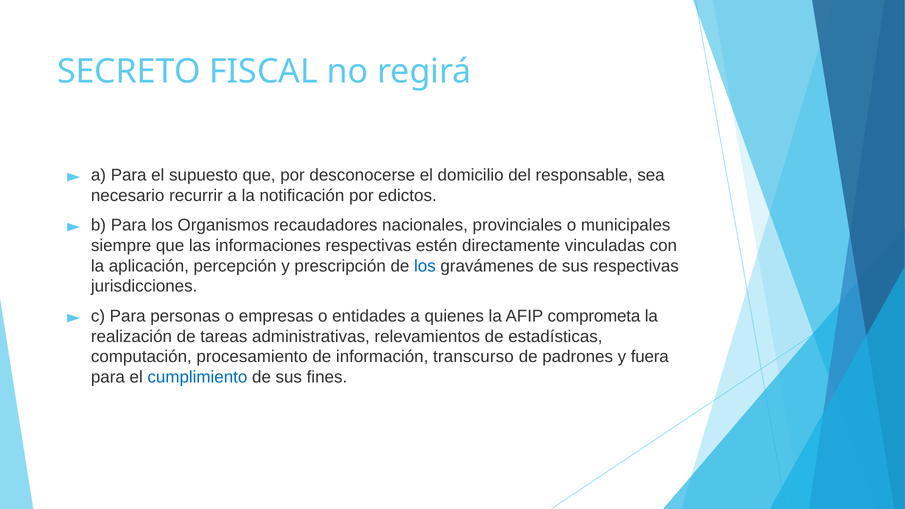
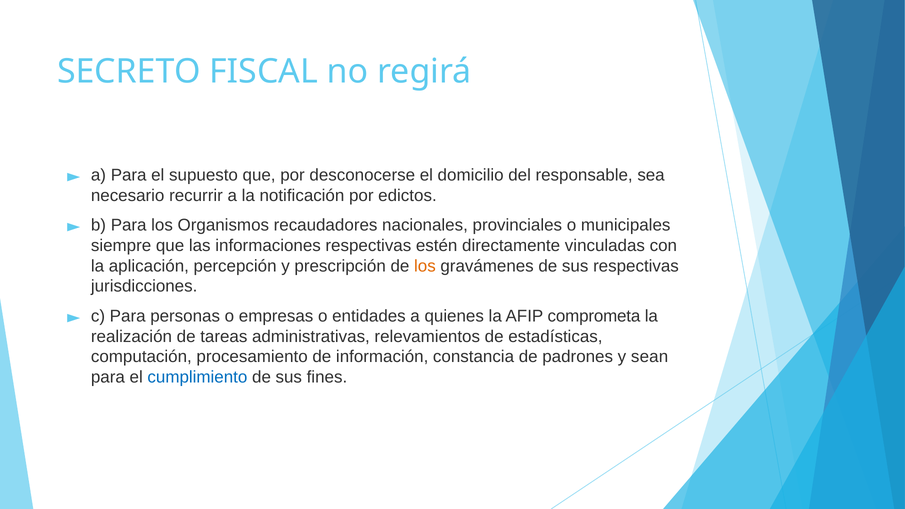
los at (425, 266) colour: blue -> orange
transcurso: transcurso -> constancia
fuera: fuera -> sean
